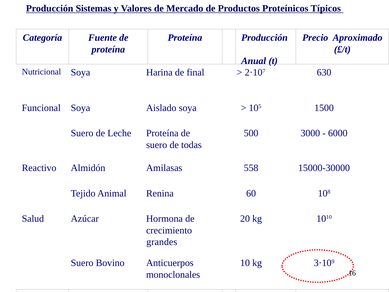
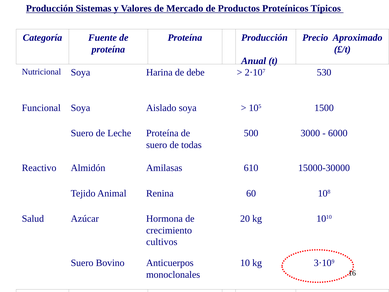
final: final -> debe
630: 630 -> 530
558: 558 -> 610
grandes: grandes -> cultivos
